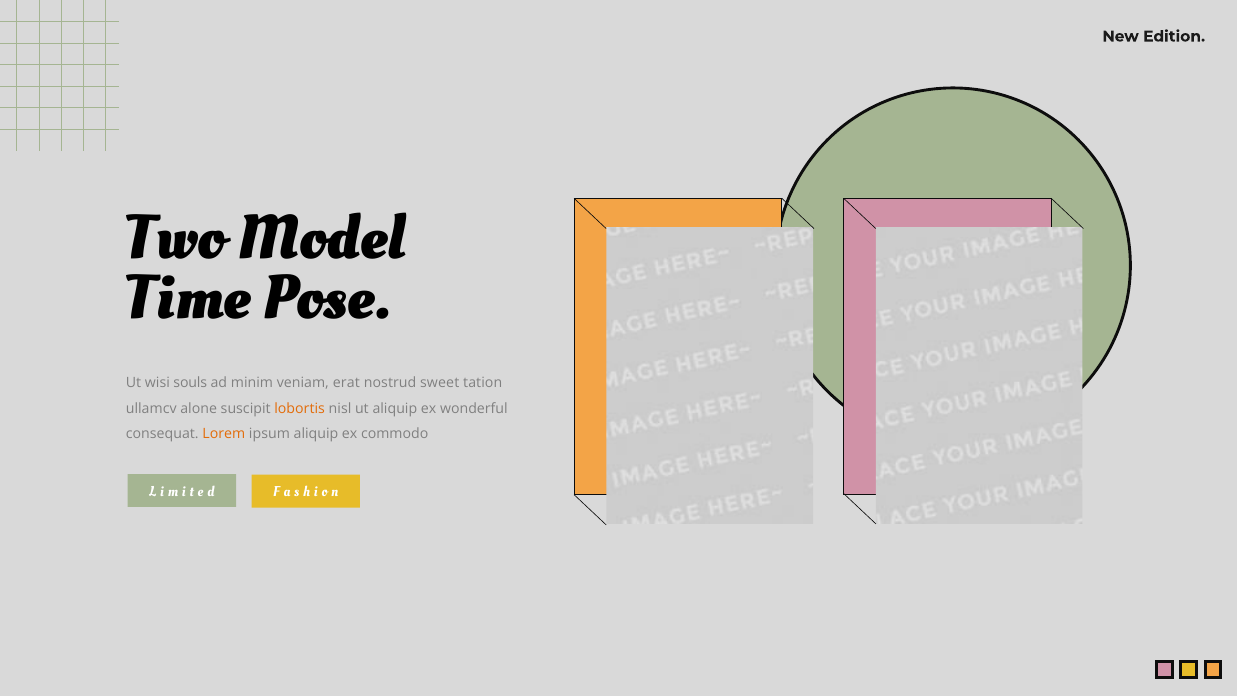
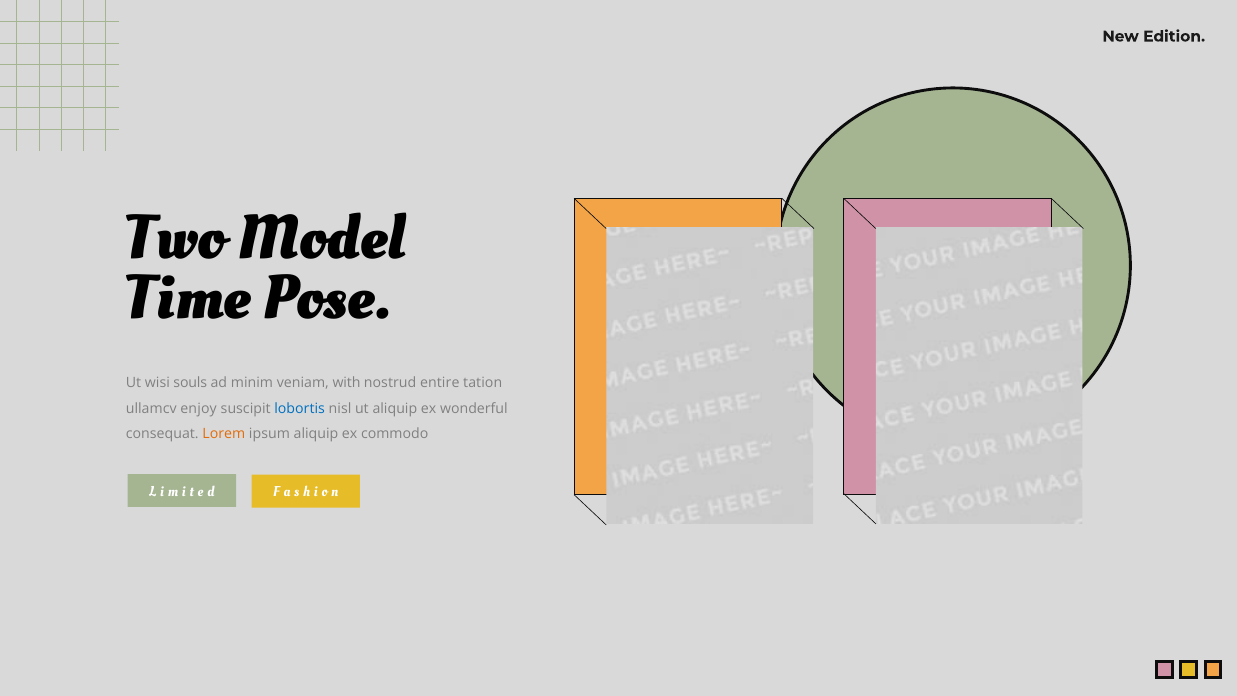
erat: erat -> with
sweet: sweet -> entire
alone: alone -> enjoy
lobortis colour: orange -> blue
